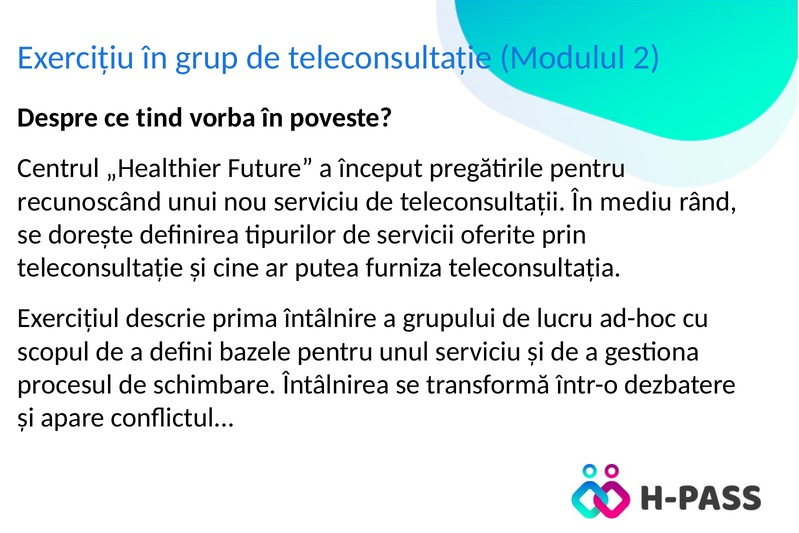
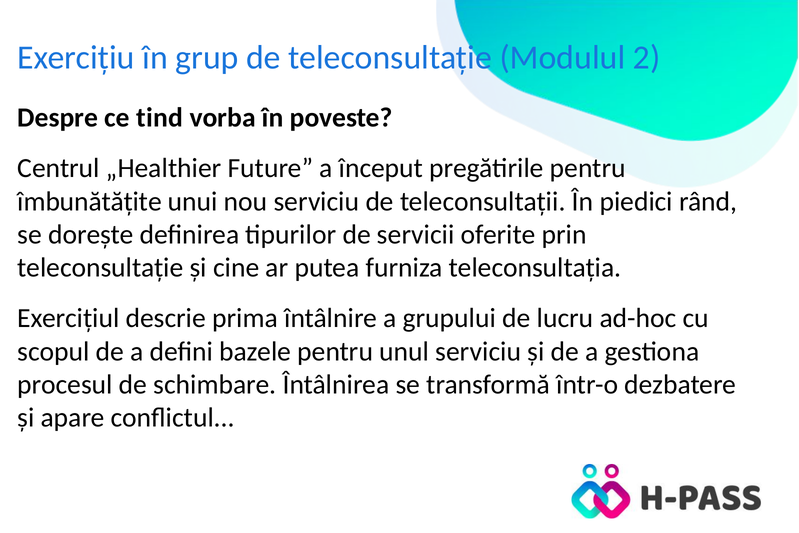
recunoscând: recunoscând -> îmbunătățite
mediu: mediu -> piedici
